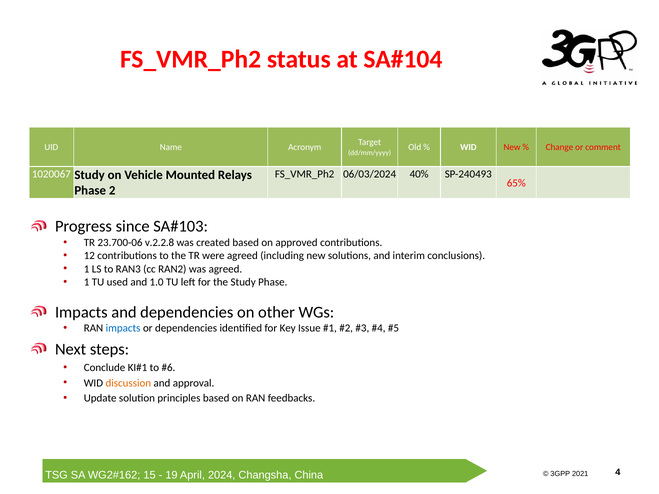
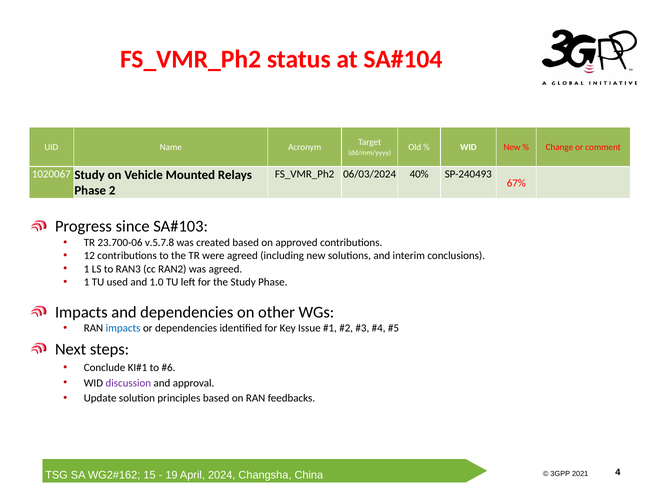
65%: 65% -> 67%
v.2.2.8: v.2.2.8 -> v.5.7.8
discussion colour: orange -> purple
